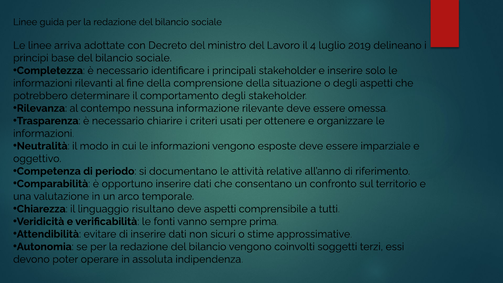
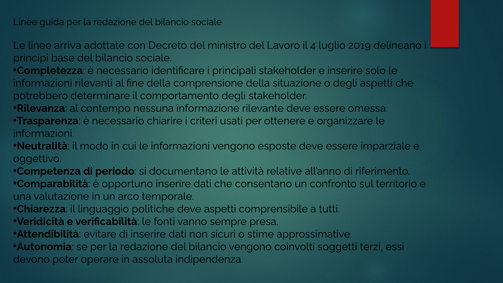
risultano: risultano -> politiche
prima: prima -> presa
